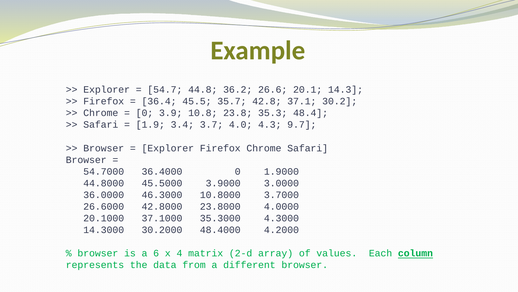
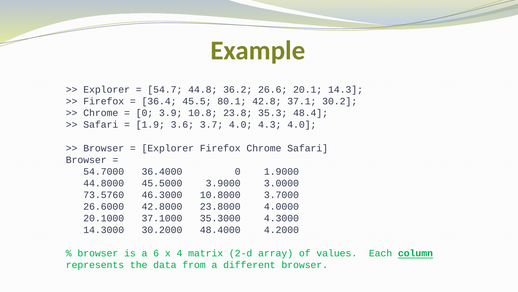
35.7: 35.7 -> 80.1
3.4: 3.4 -> 3.6
4.3 9.7: 9.7 -> 4.0
36.0000: 36.0000 -> 73.5760
